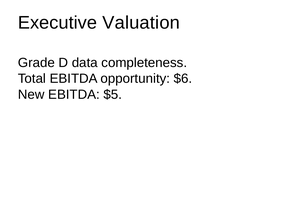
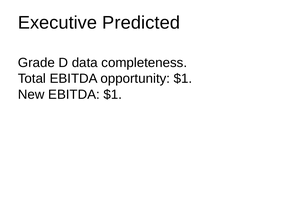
Valuation: Valuation -> Predicted
opportunity $6: $6 -> $1
EBITDA $5: $5 -> $1
